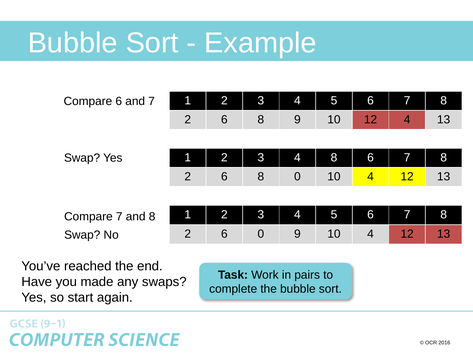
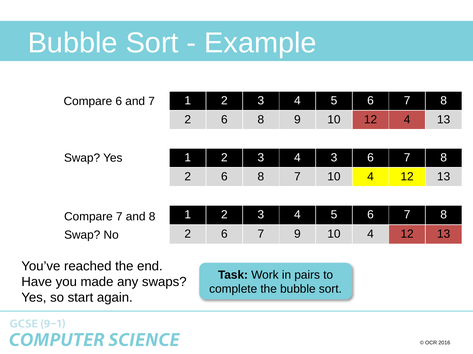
4 8: 8 -> 3
8 0: 0 -> 7
2 6 0: 0 -> 7
